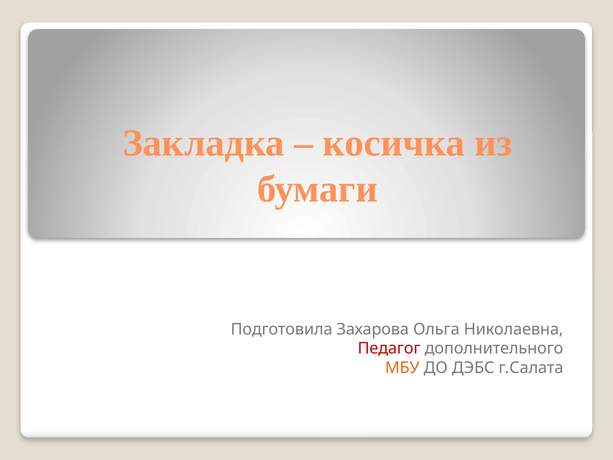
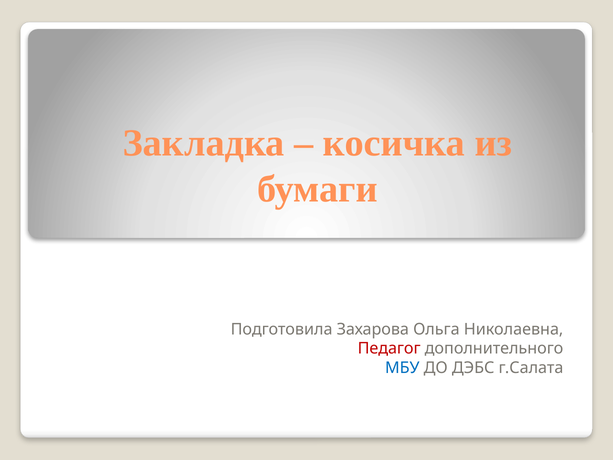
МБУ colour: orange -> blue
